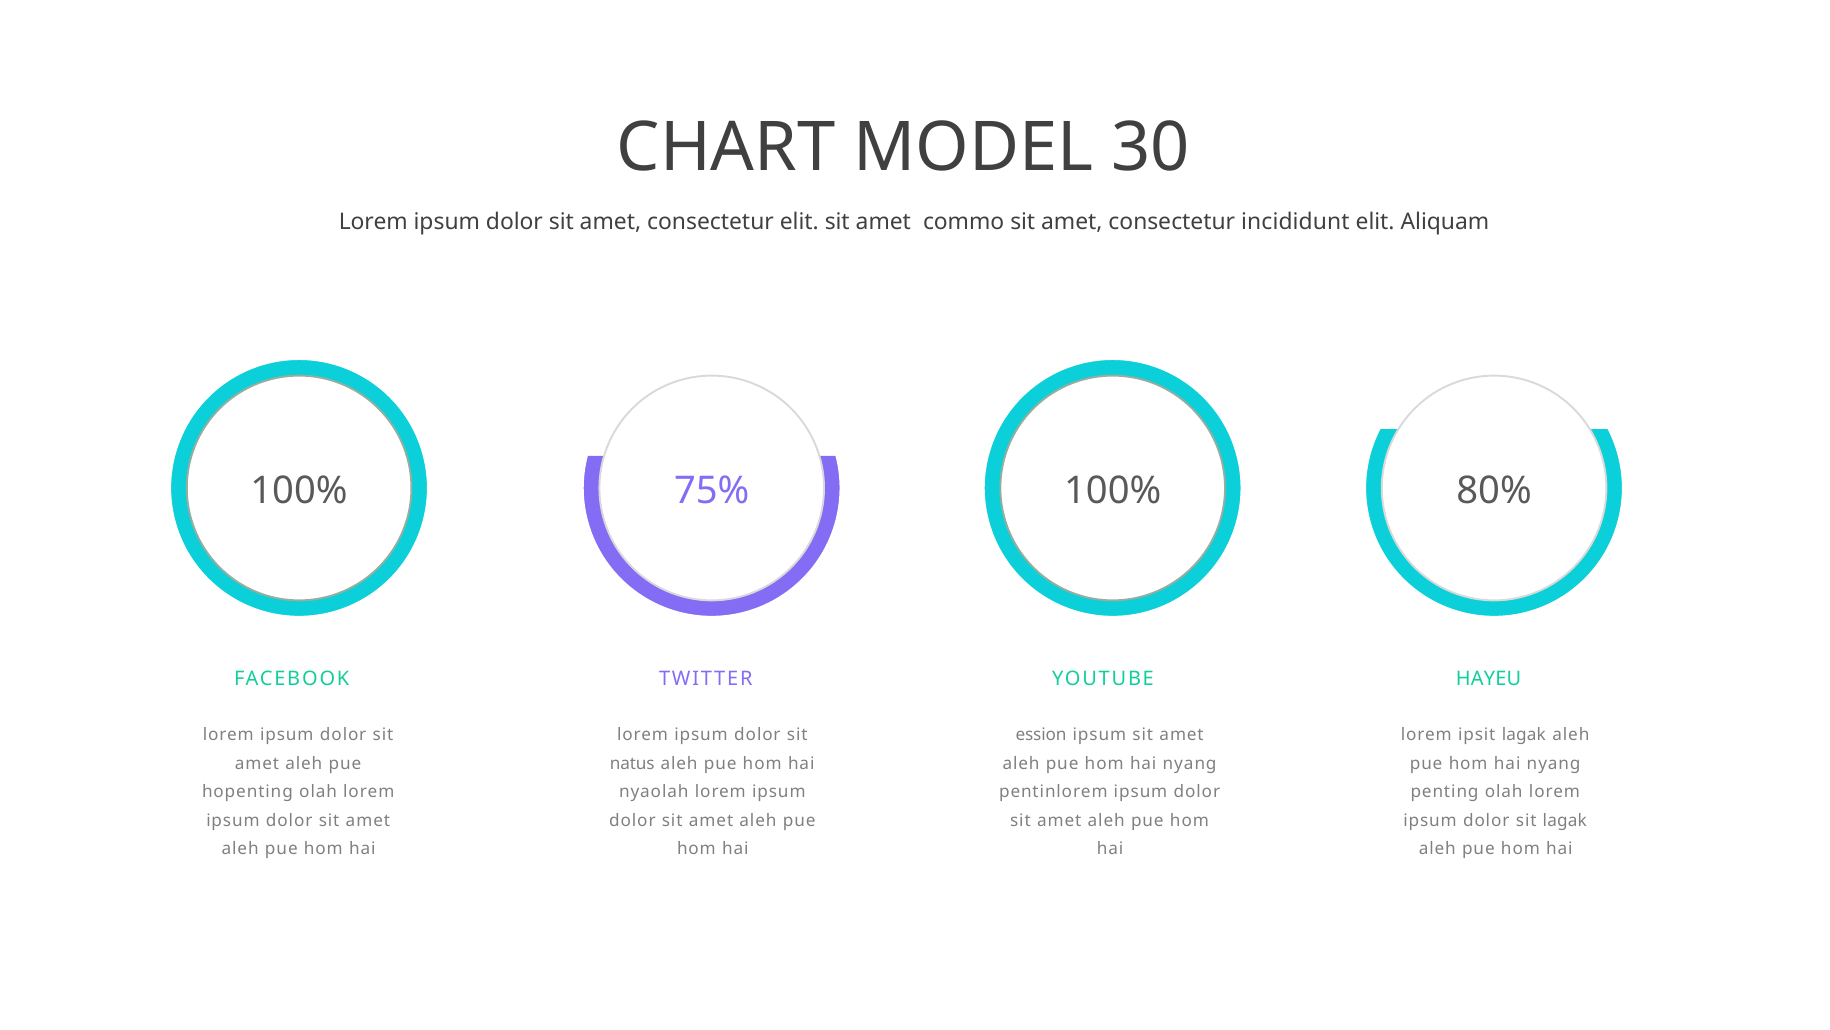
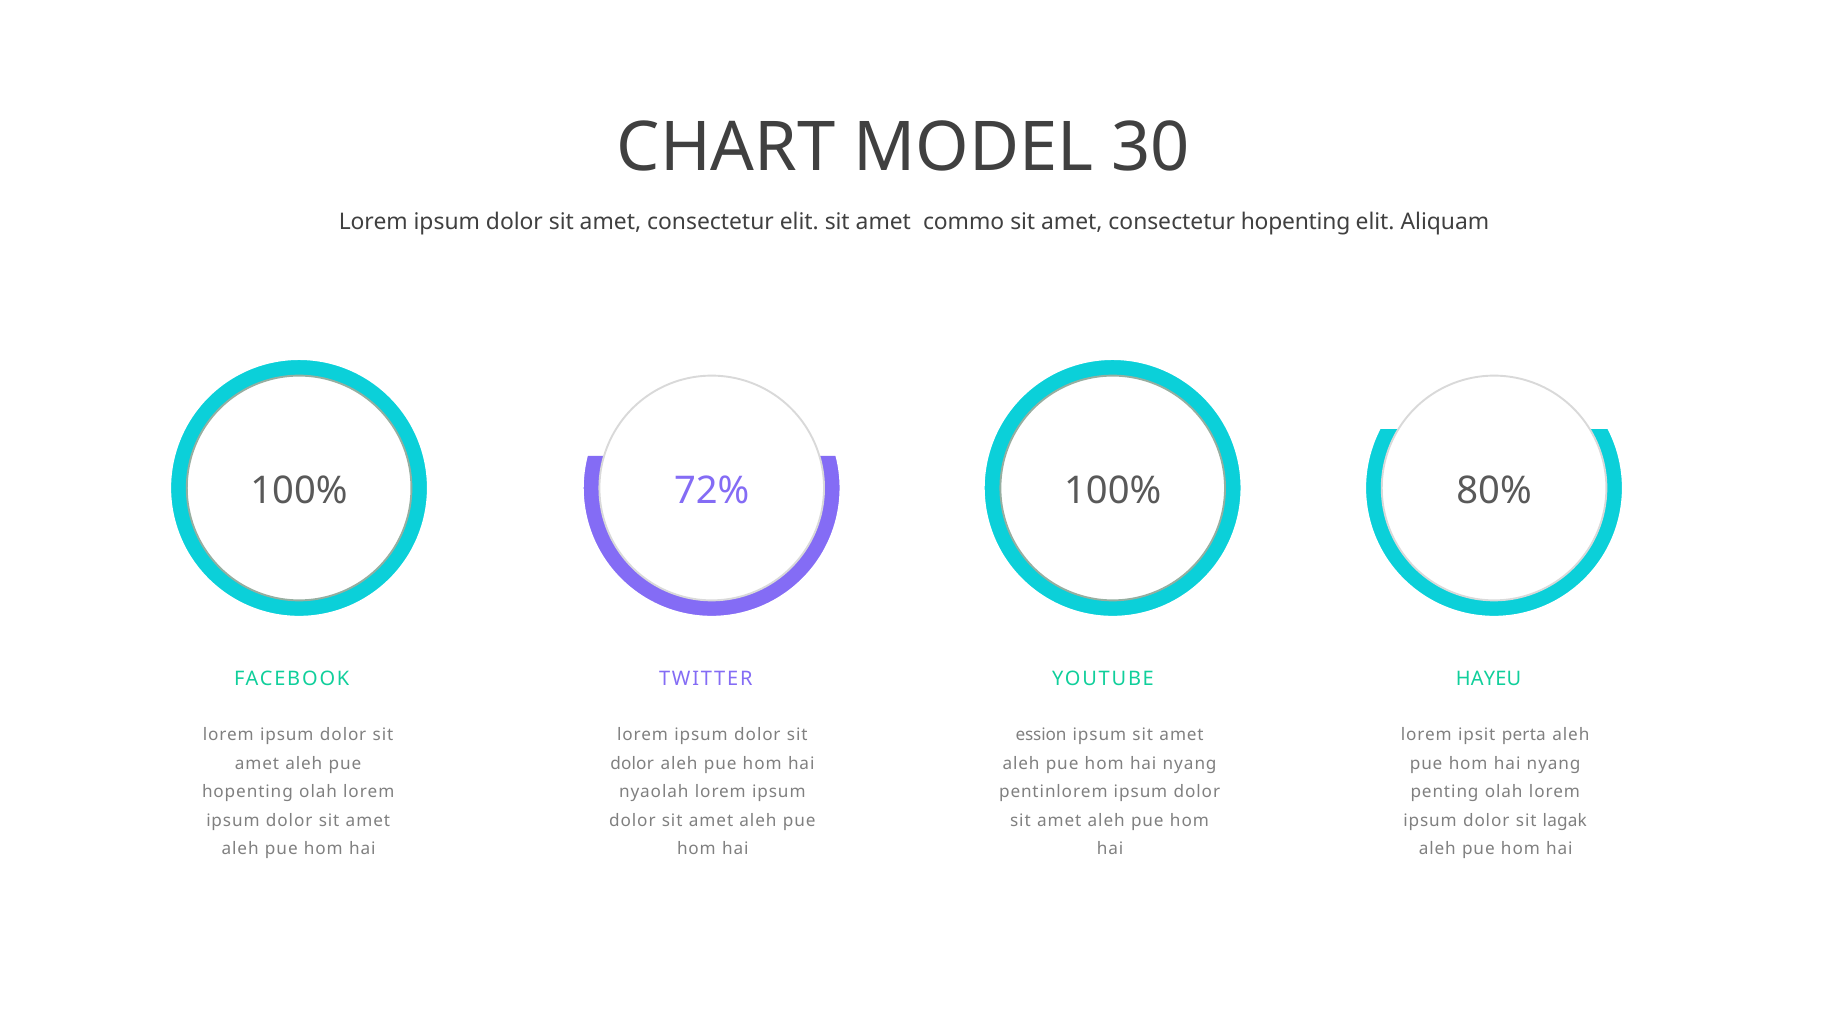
consectetur incididunt: incididunt -> hopenting
75%: 75% -> 72%
ipsit lagak: lagak -> perta
natus at (632, 763): natus -> dolor
